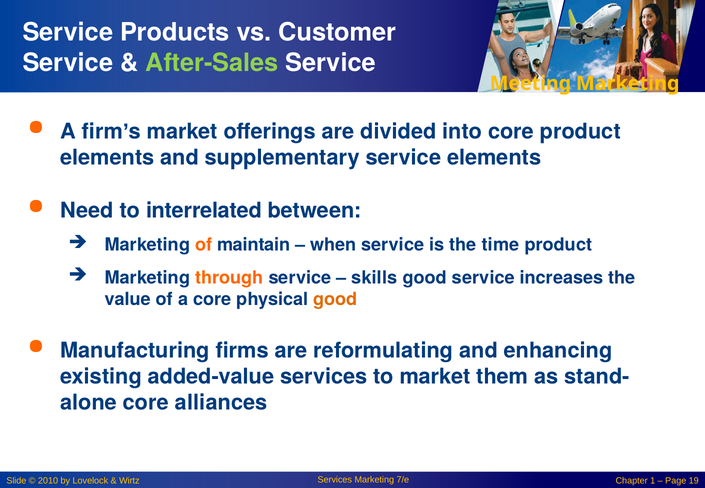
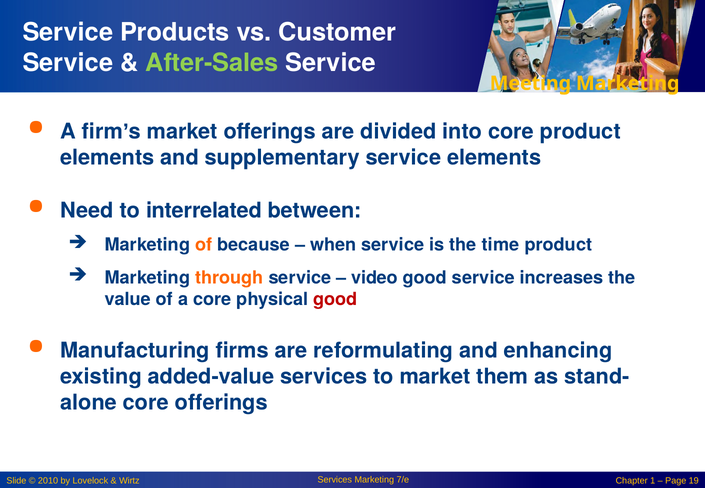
maintain: maintain -> because
skills: skills -> video
good at (335, 299) colour: orange -> red
core alliances: alliances -> offerings
